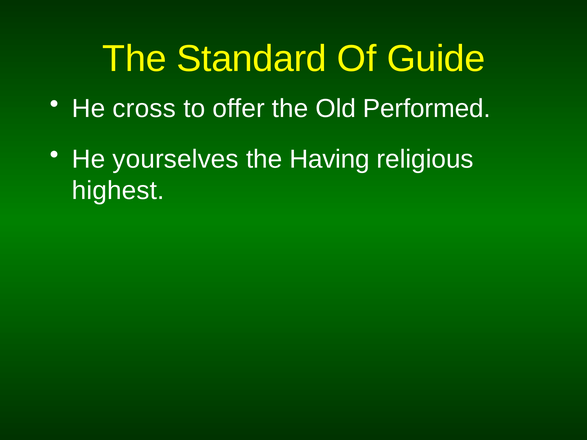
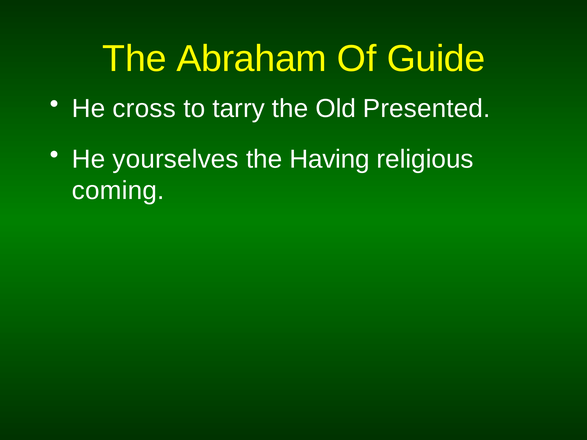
Standard: Standard -> Abraham
offer: offer -> tarry
Performed: Performed -> Presented
highest: highest -> coming
